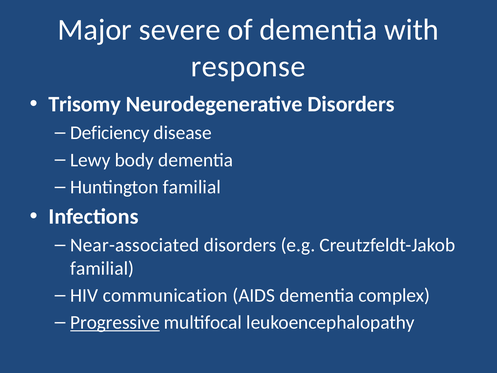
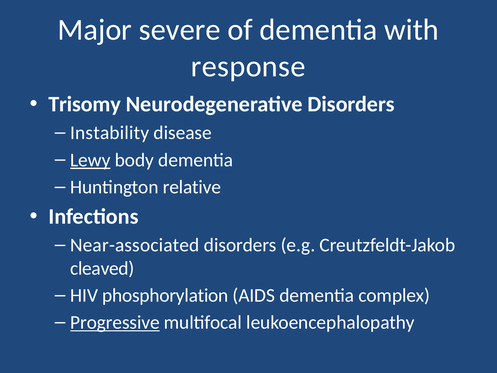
Deficiency: Deficiency -> Instability
Lewy underline: none -> present
Huntington familial: familial -> relative
familial at (102, 268): familial -> cleaved
communication: communication -> phosphorylation
